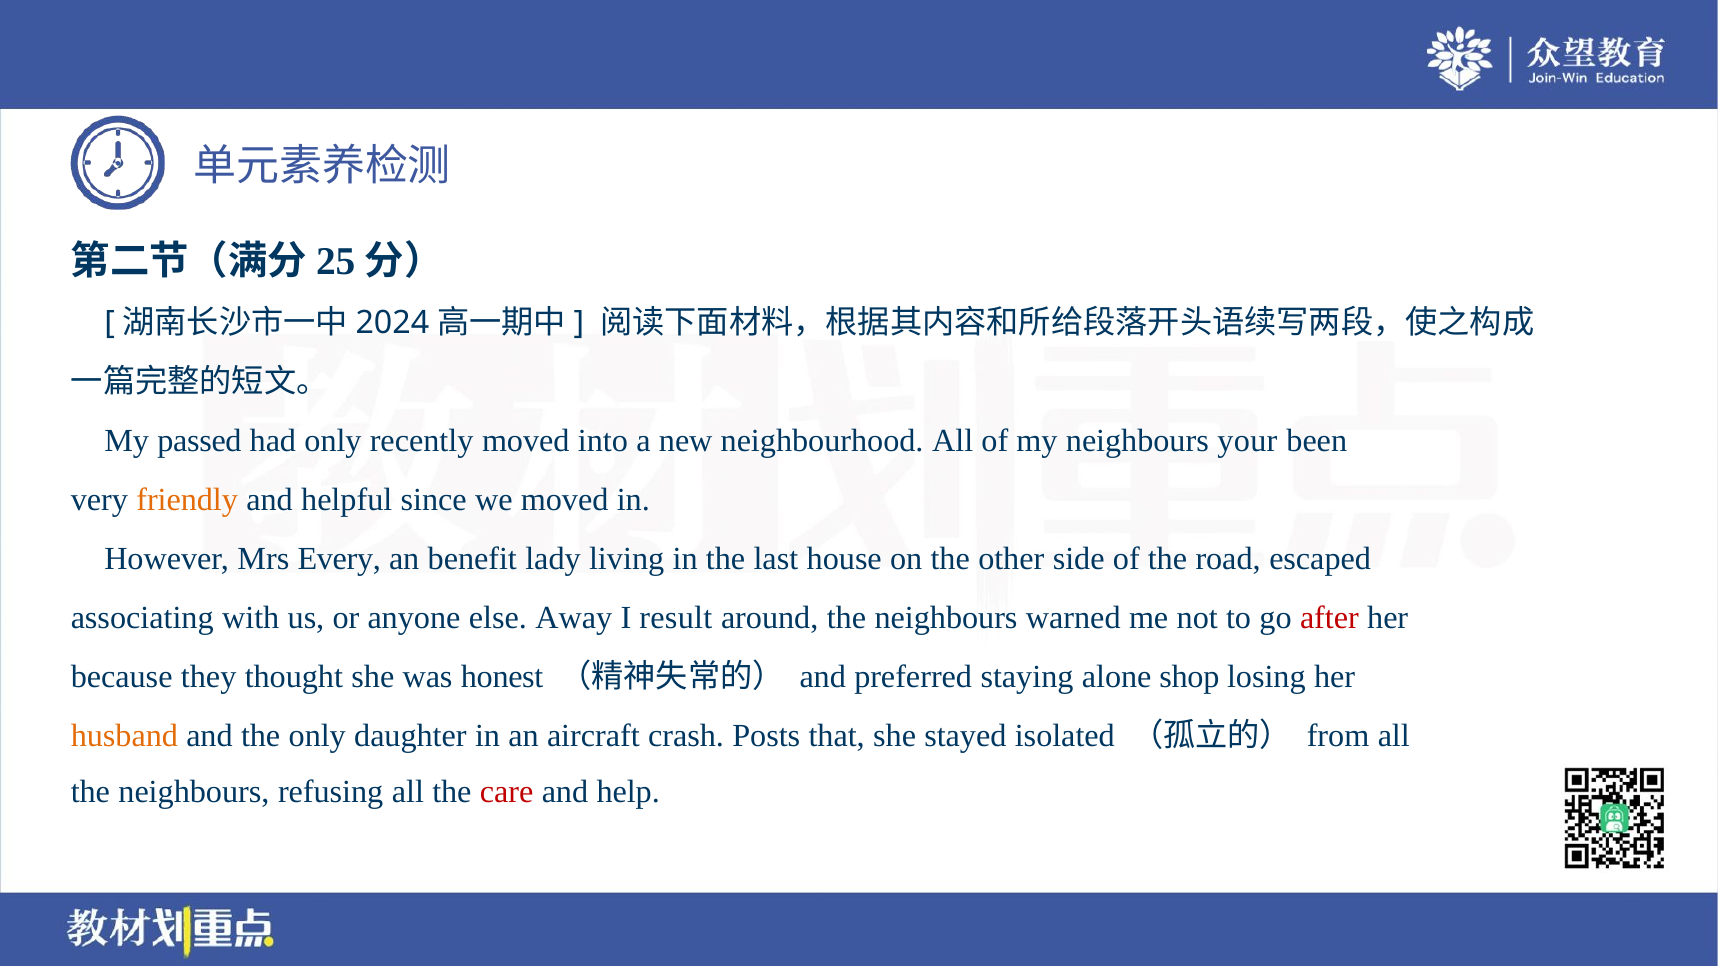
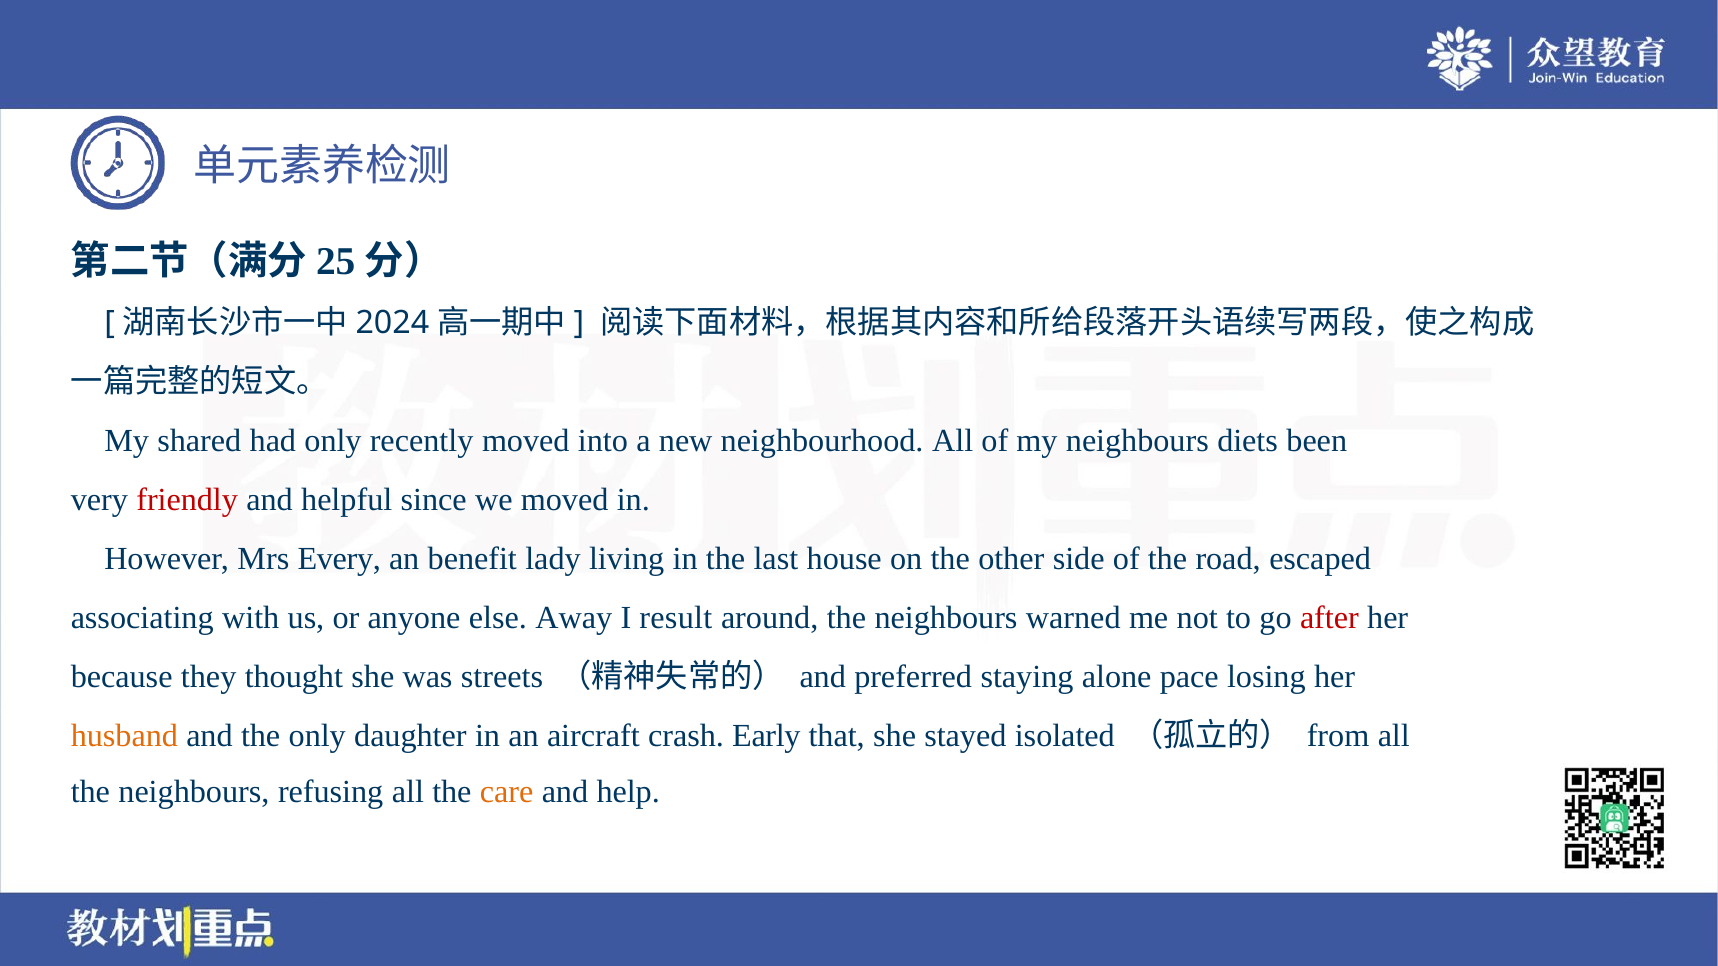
passed: passed -> shared
your: your -> diets
friendly colour: orange -> red
honest: honest -> streets
shop: shop -> pace
Posts: Posts -> Early
care colour: red -> orange
